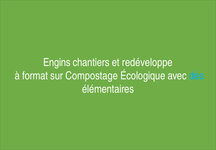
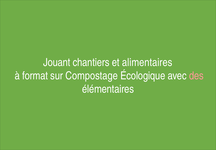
Engins: Engins -> Jouant
redéveloppe: redéveloppe -> alimentaires
des colour: light blue -> pink
